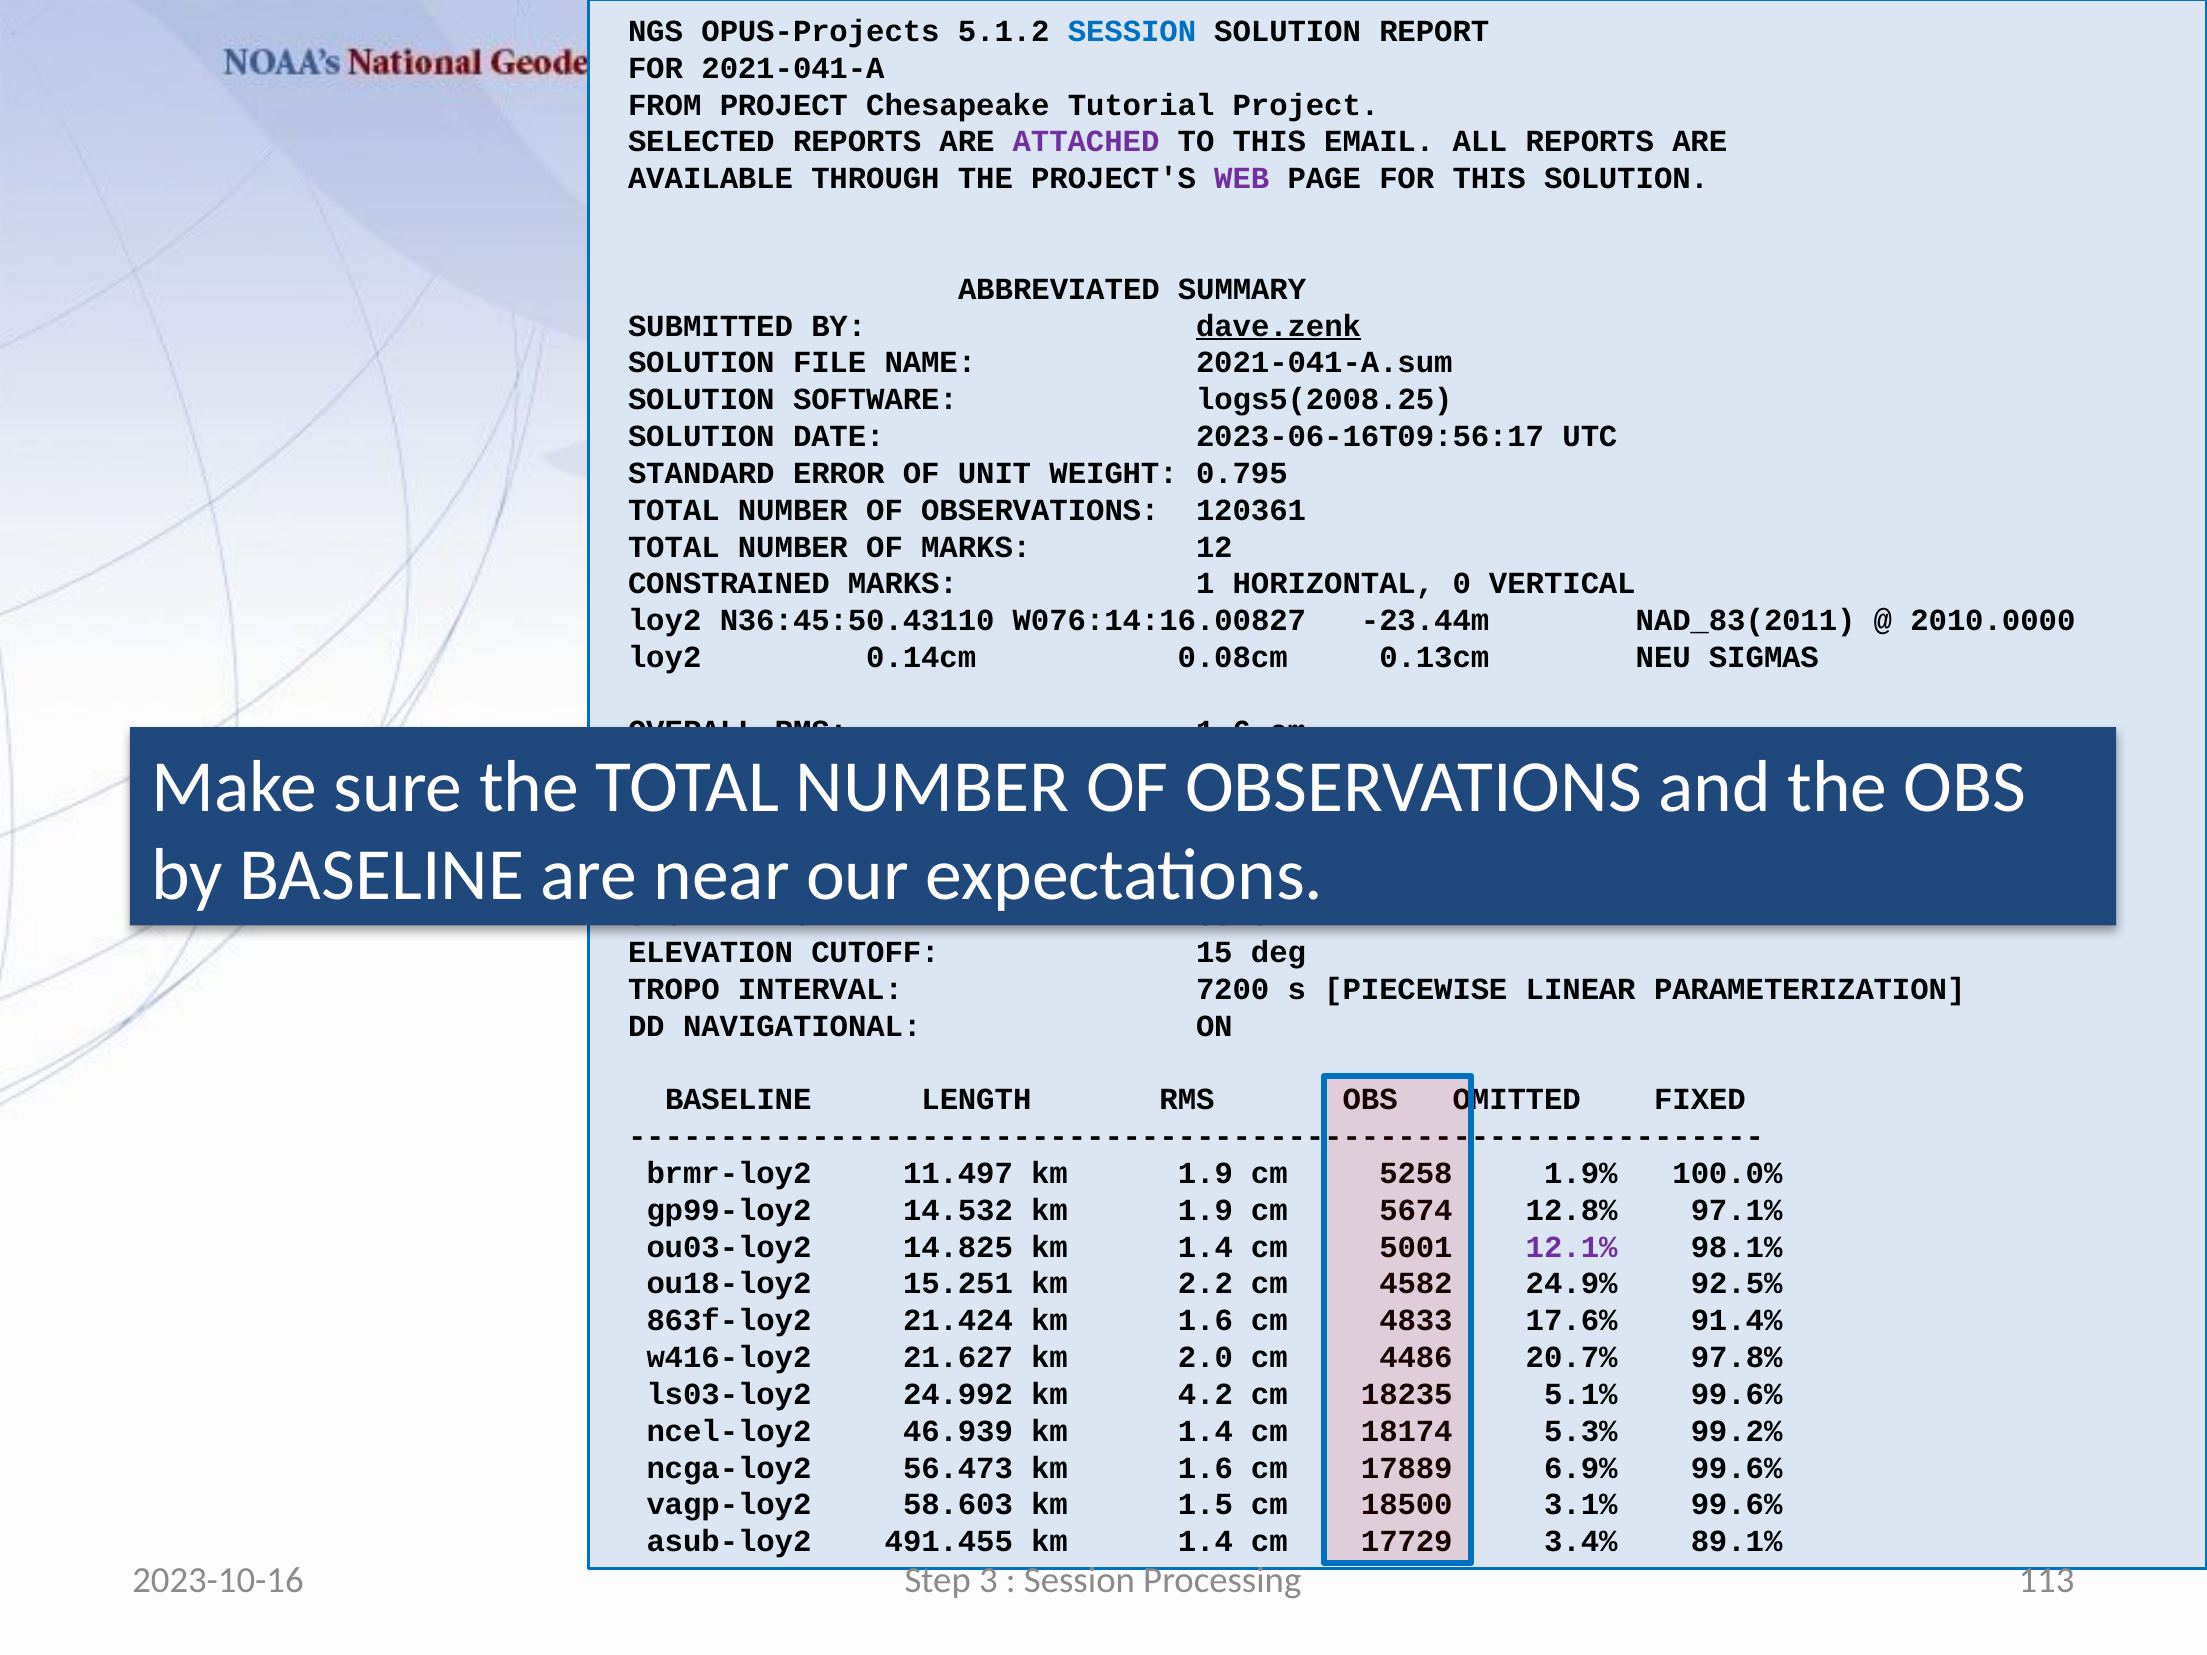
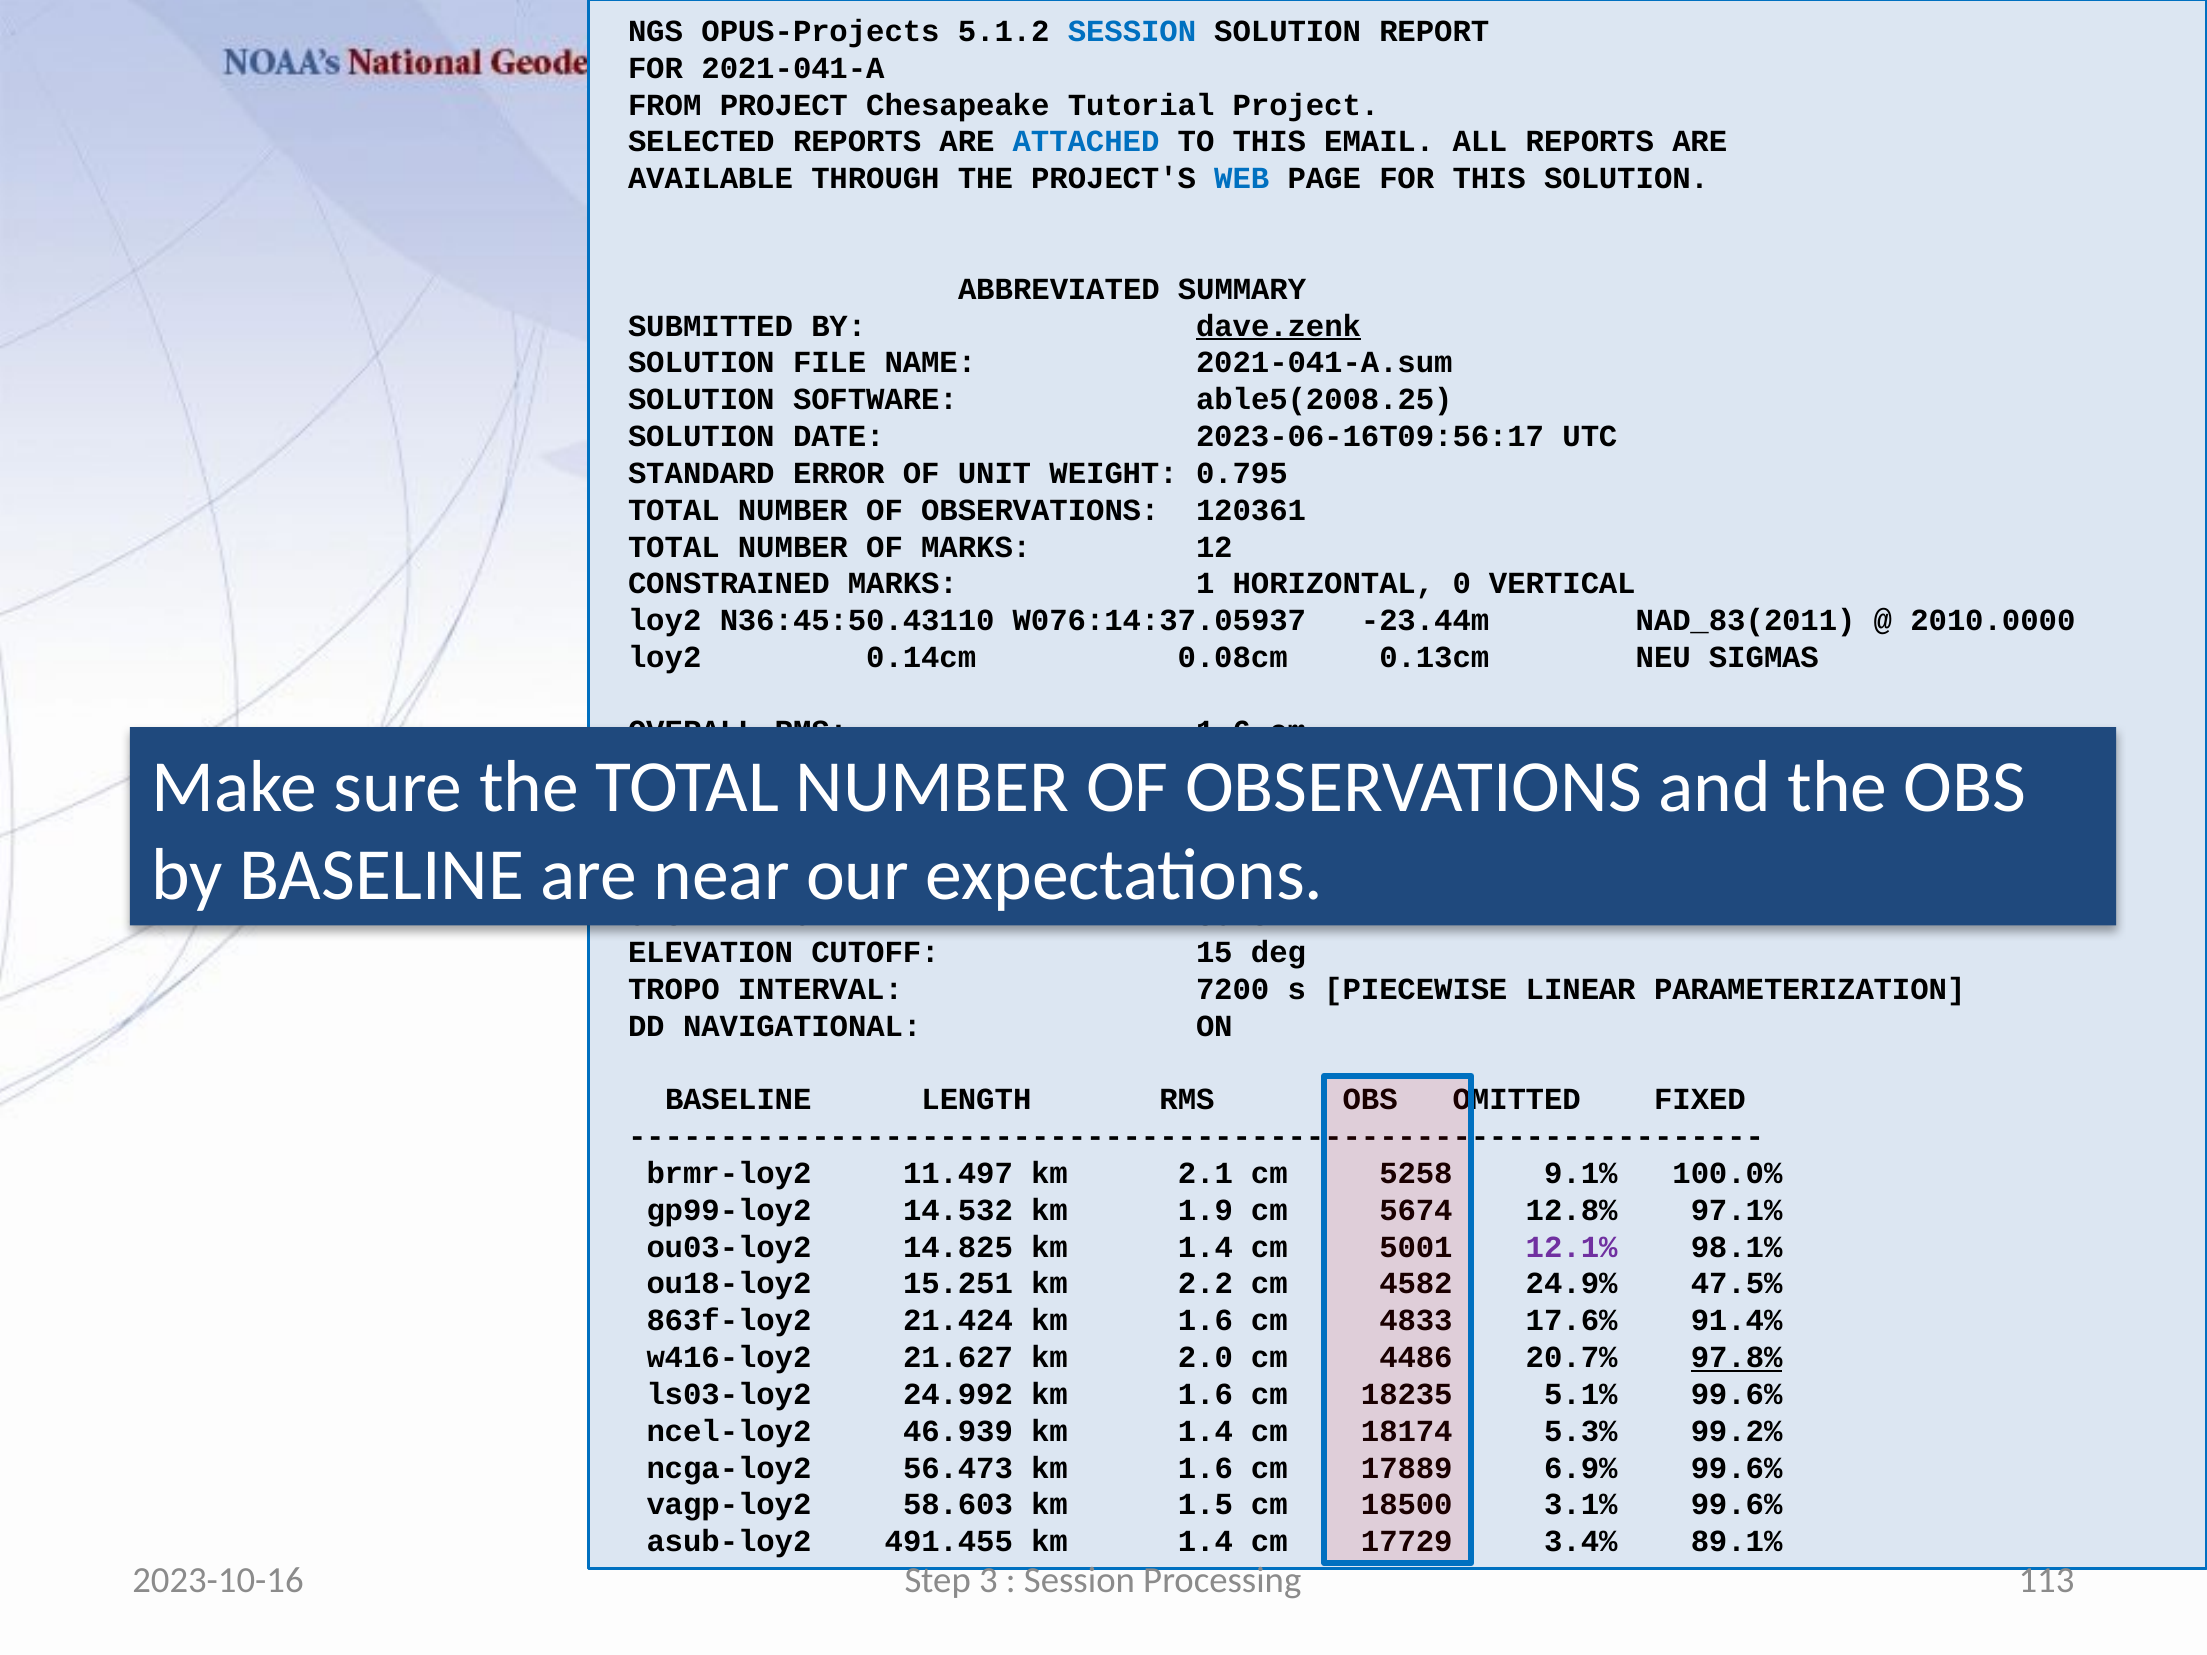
ATTACHED colour: purple -> blue
WEB colour: purple -> blue
logs5(2008.25: logs5(2008.25 -> able5(2008.25
W076:14:16.00827: W076:14:16.00827 -> W076:14:37.05937
11.497 km 1.9: 1.9 -> 2.1
1.9%: 1.9% -> 9.1%
92.5%: 92.5% -> 47.5%
97.8% underline: none -> present
24.992 km 4.2: 4.2 -> 1.6
